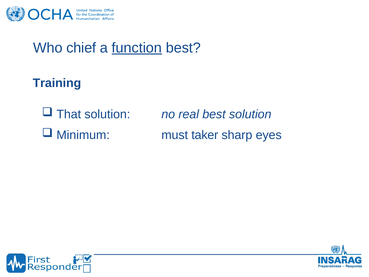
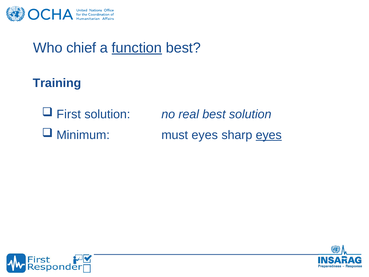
That: That -> First
must taker: taker -> eyes
eyes at (269, 135) underline: none -> present
